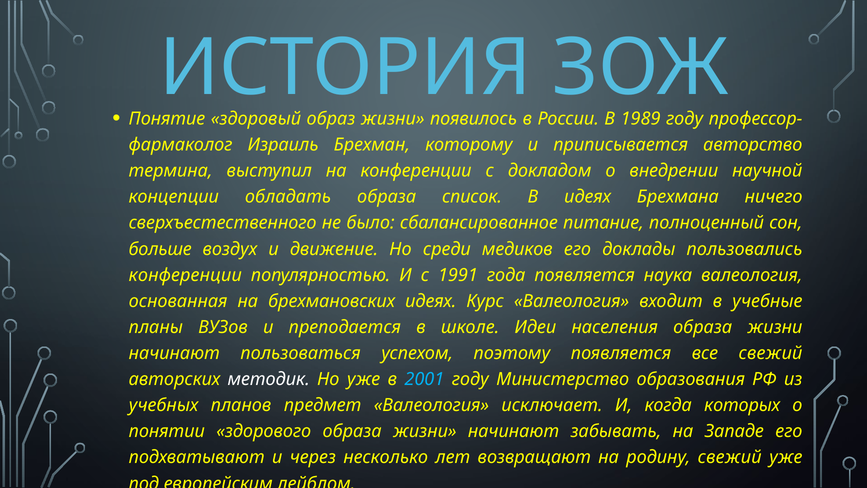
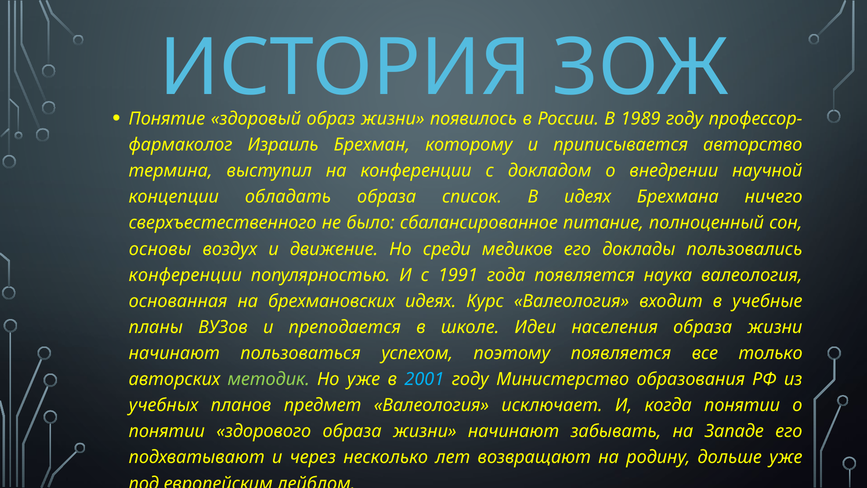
больше: больше -> основы
все свежий: свежий -> только
методик colour: white -> light green
когда которых: которых -> понятии
родину свежий: свежий -> дольше
